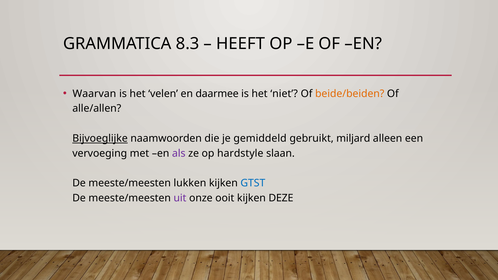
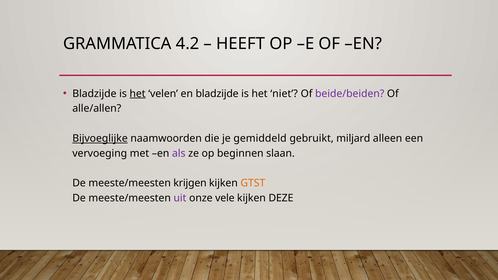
8.3: 8.3 -> 4.2
Waarvan at (94, 94): Waarvan -> Bladzijde
het at (138, 94) underline: none -> present
en daarmee: daarmee -> bladzijde
beide/beiden colour: orange -> purple
hardstyle: hardstyle -> beginnen
lukken: lukken -> krijgen
GTST colour: blue -> orange
ooit: ooit -> vele
